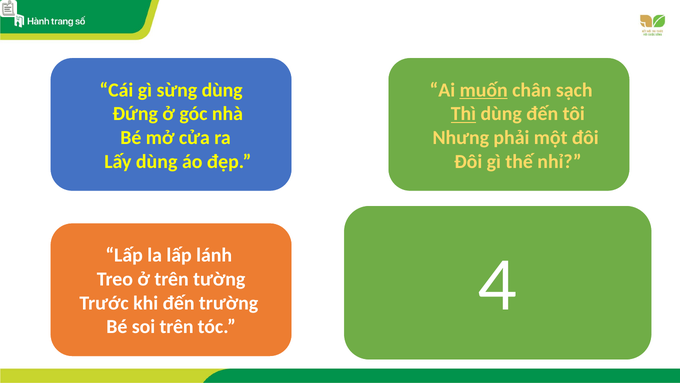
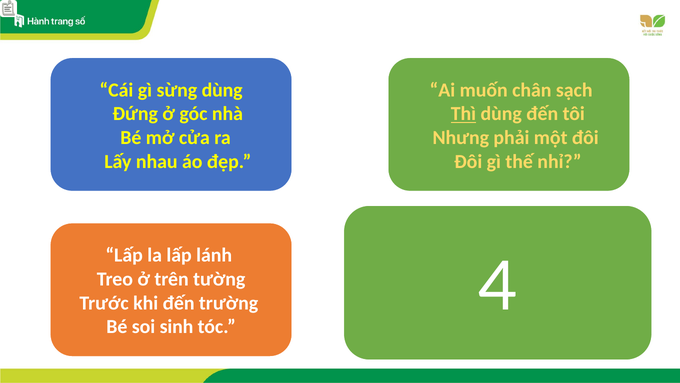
muốn underline: present -> none
Lấy dùng: dùng -> nhau
soi trên: trên -> sinh
